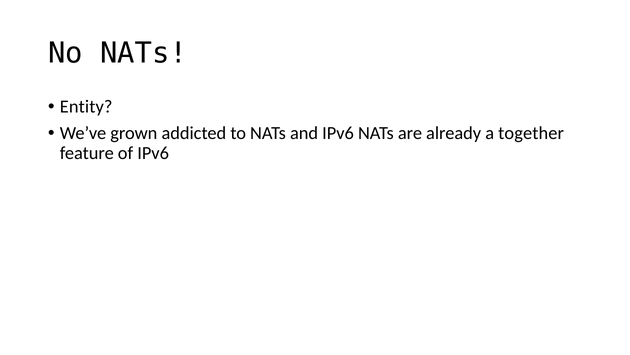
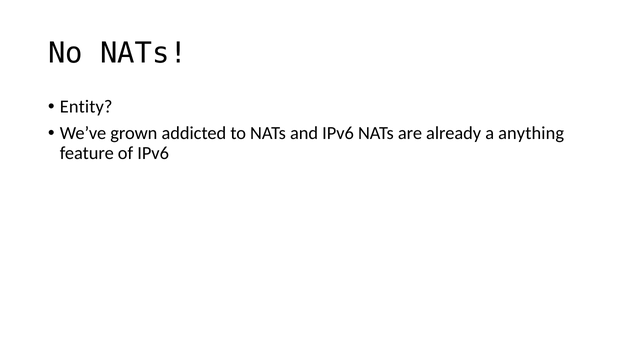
together: together -> anything
